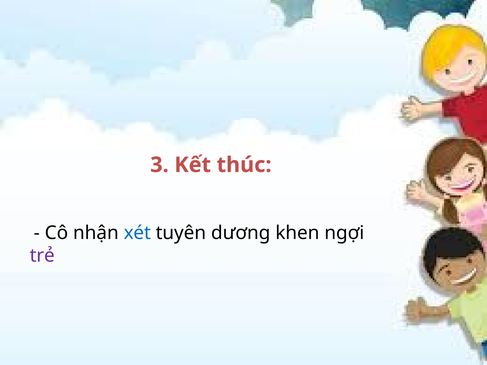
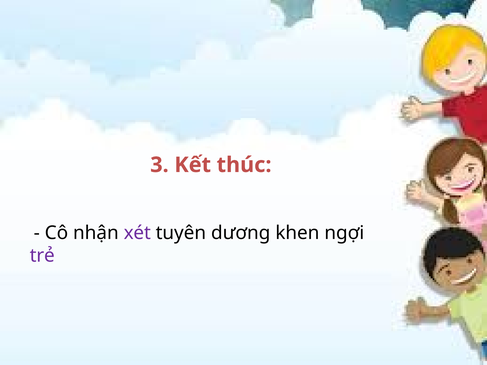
xét colour: blue -> purple
